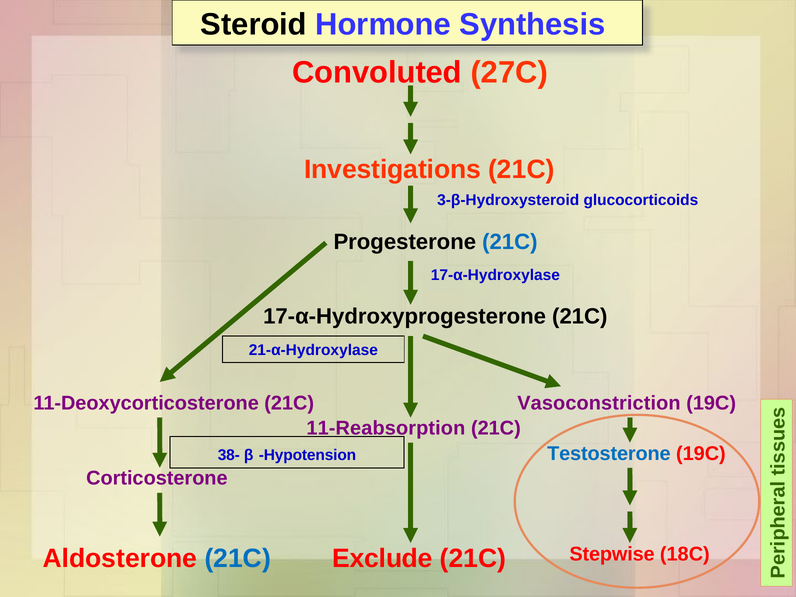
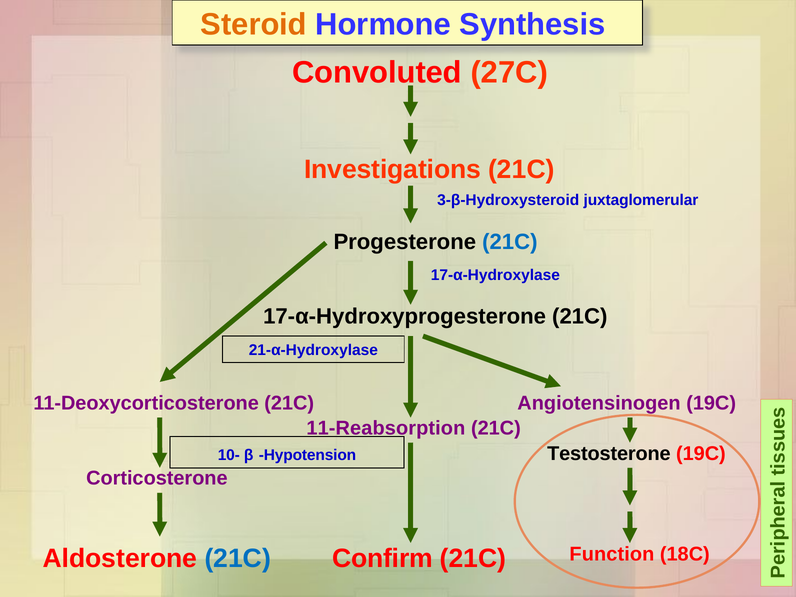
Steroid colour: black -> orange
glucocorticoids: glucocorticoids -> juxtaglomerular
Vasoconstriction: Vasoconstriction -> Angiotensinogen
Testosterone colour: blue -> black
38-: 38- -> 10-
Stepwise: Stepwise -> Function
Exclude: Exclude -> Confirm
